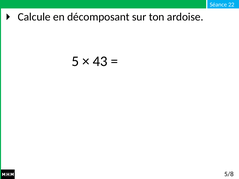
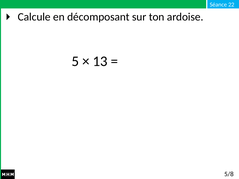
43: 43 -> 13
